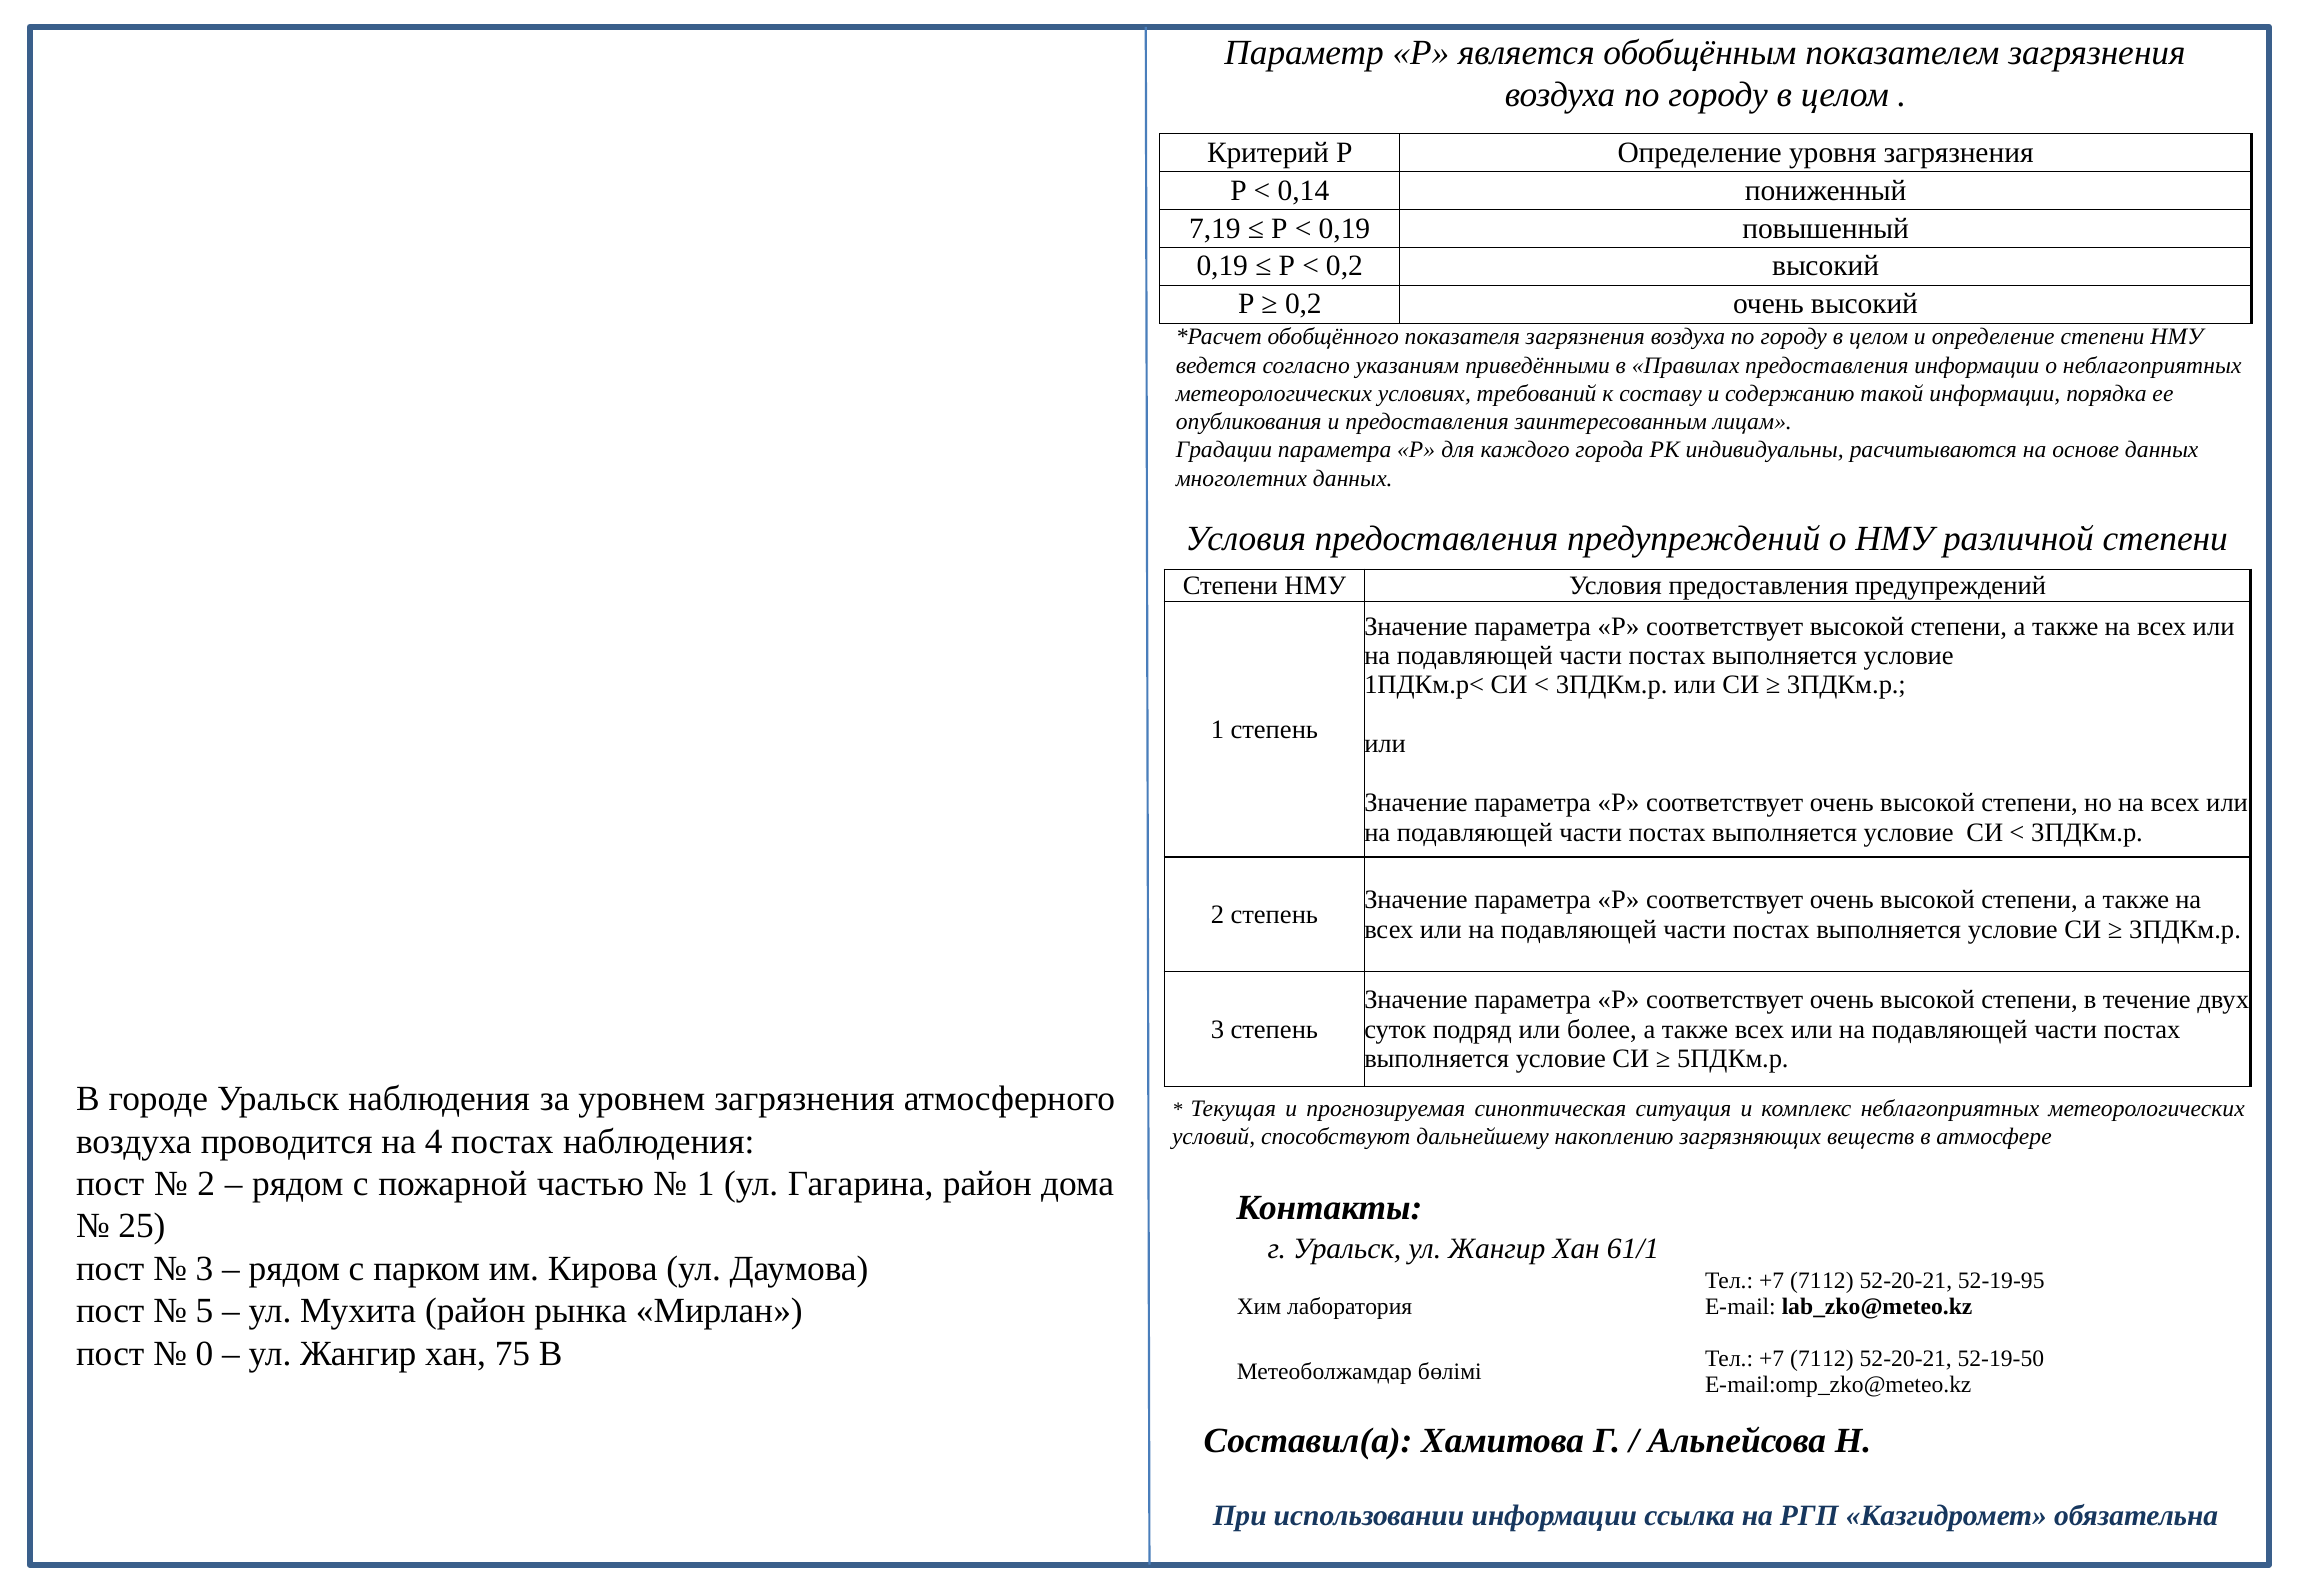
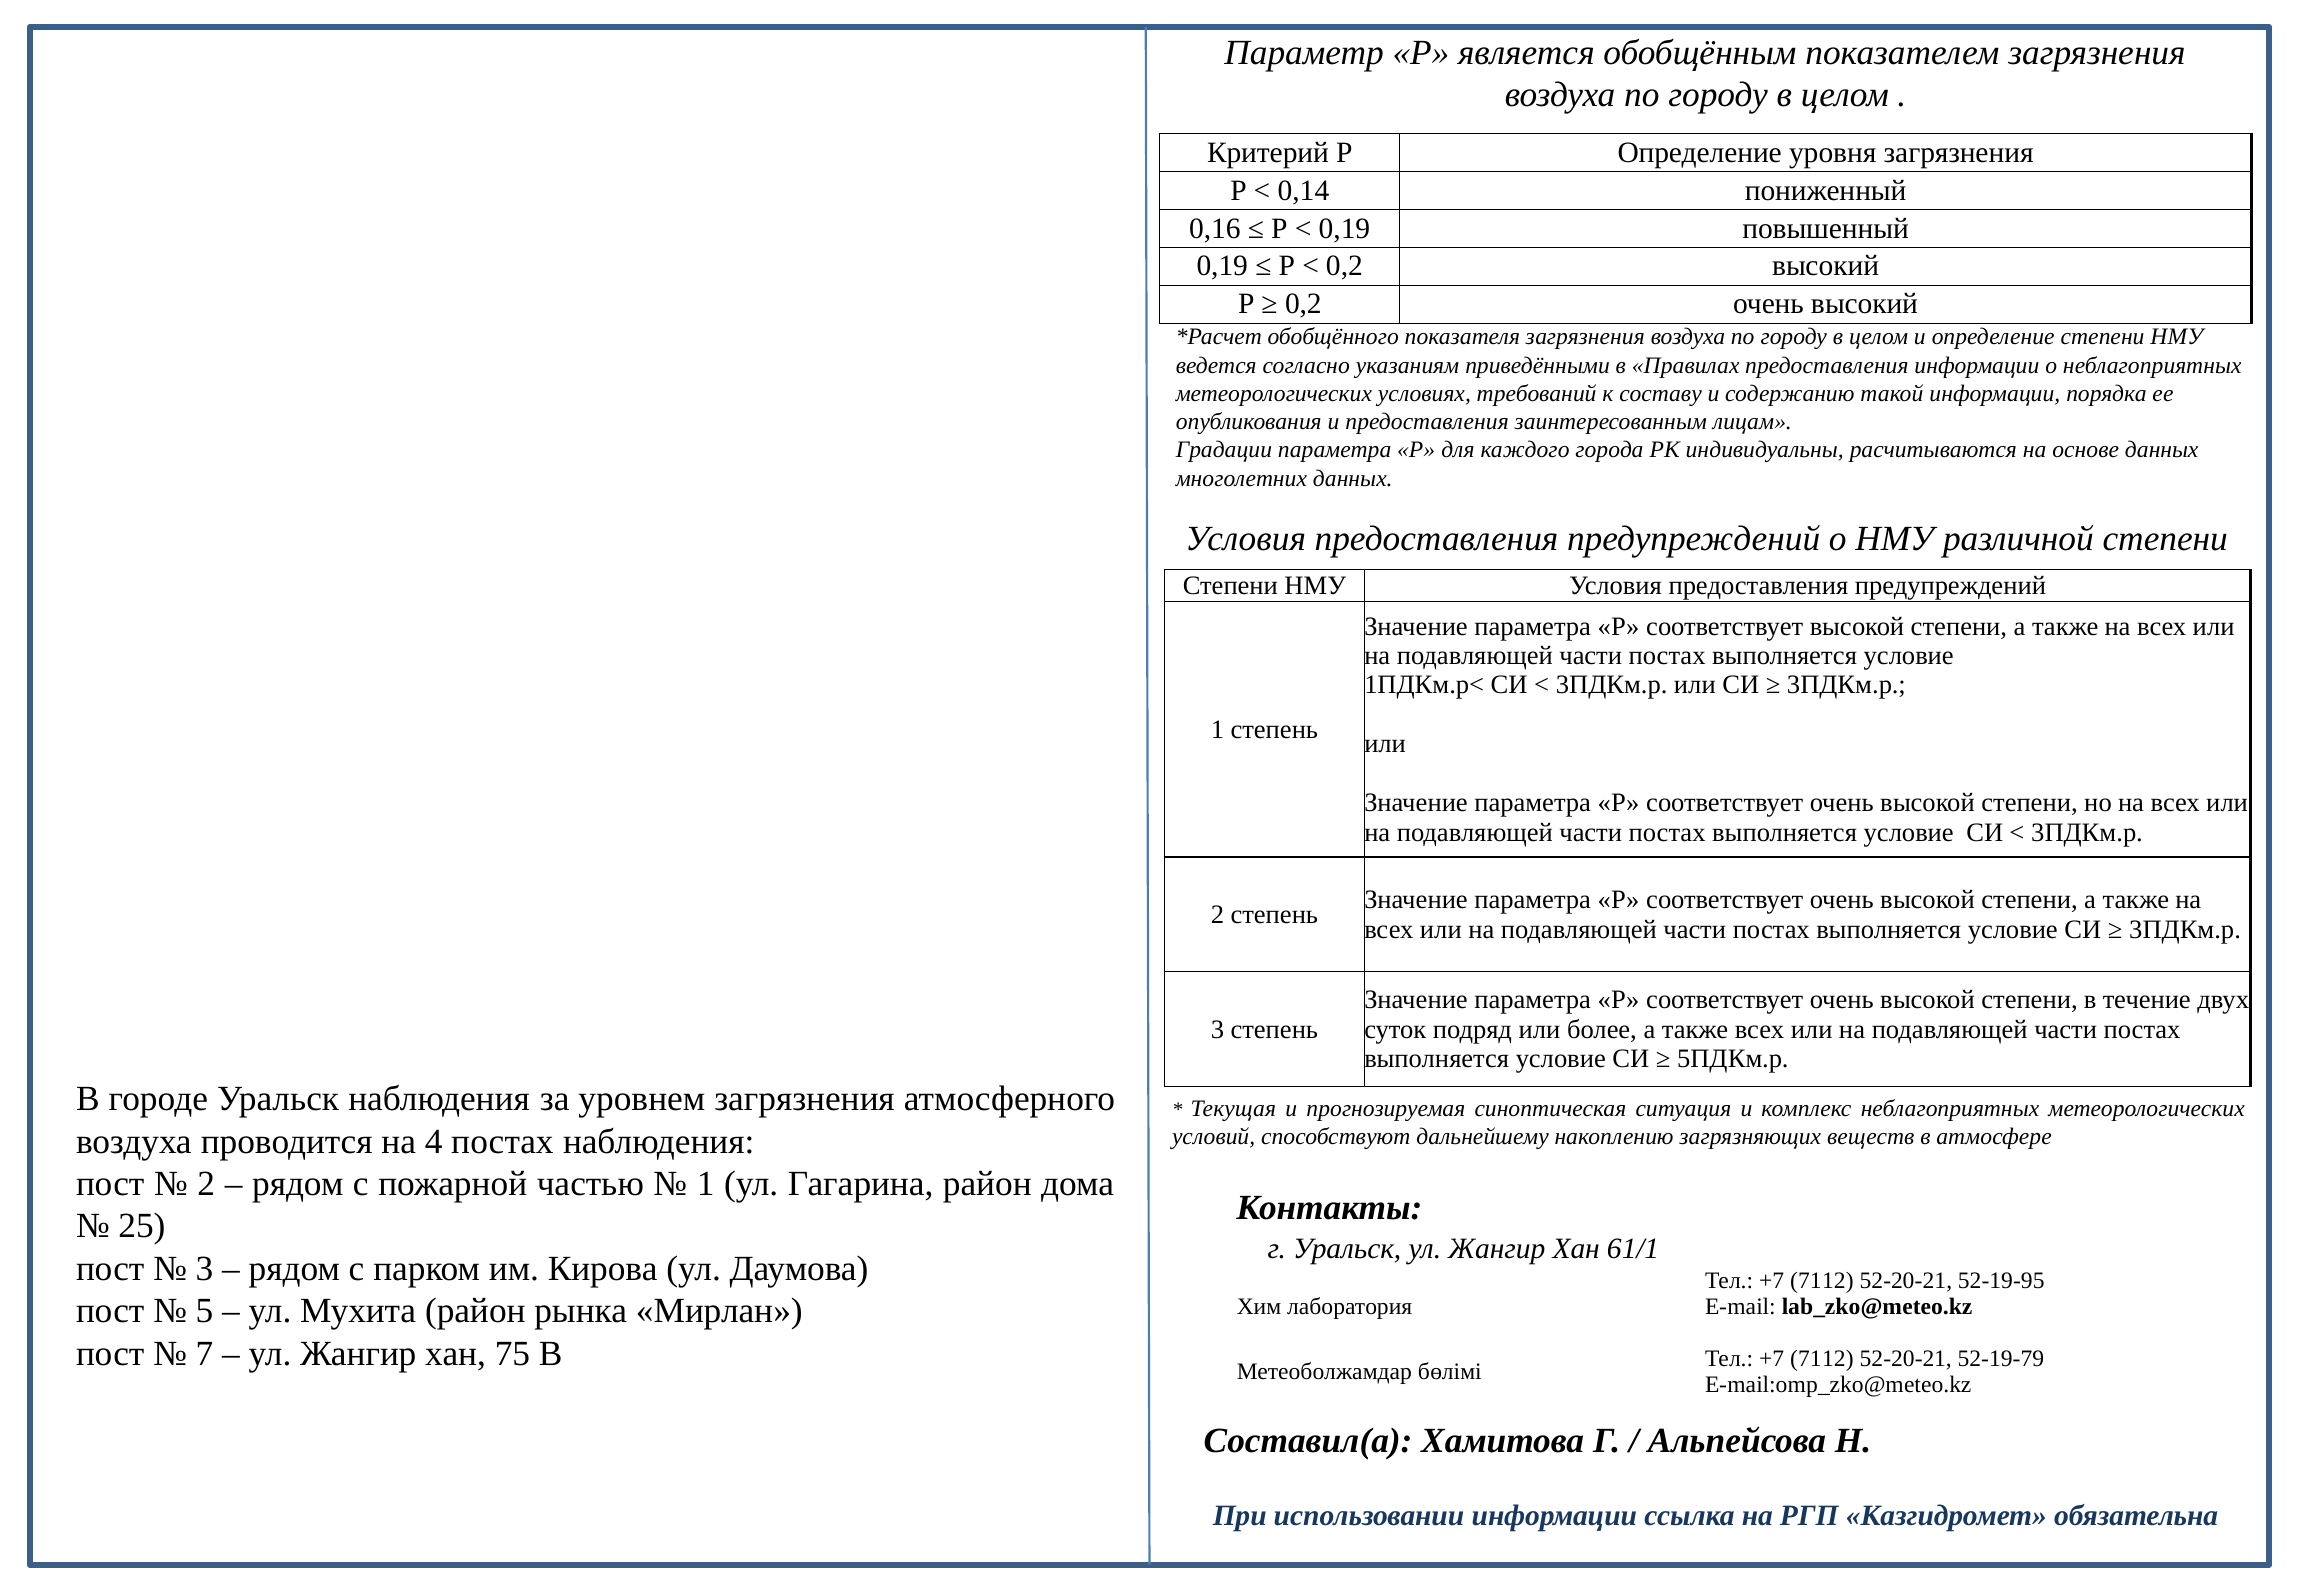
7,19: 7,19 -> 0,16
0: 0 -> 7
52-19-50: 52-19-50 -> 52-19-79
